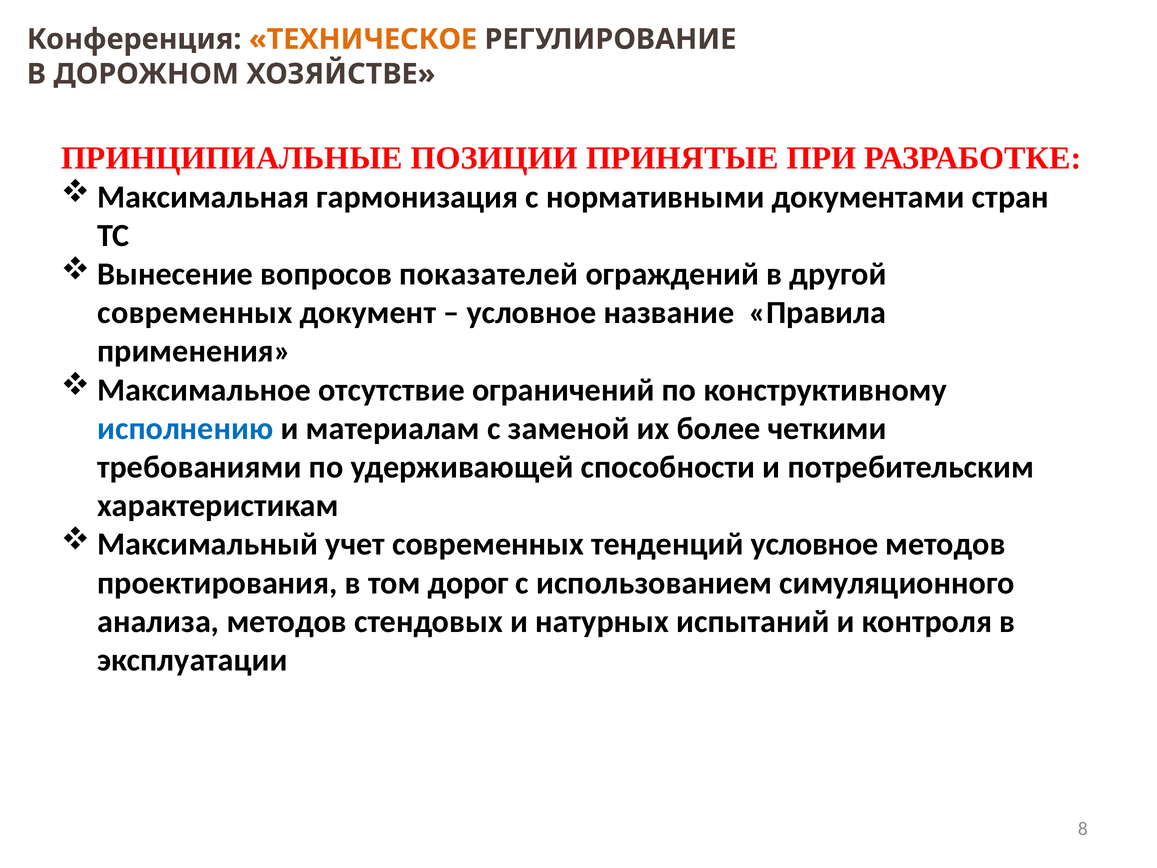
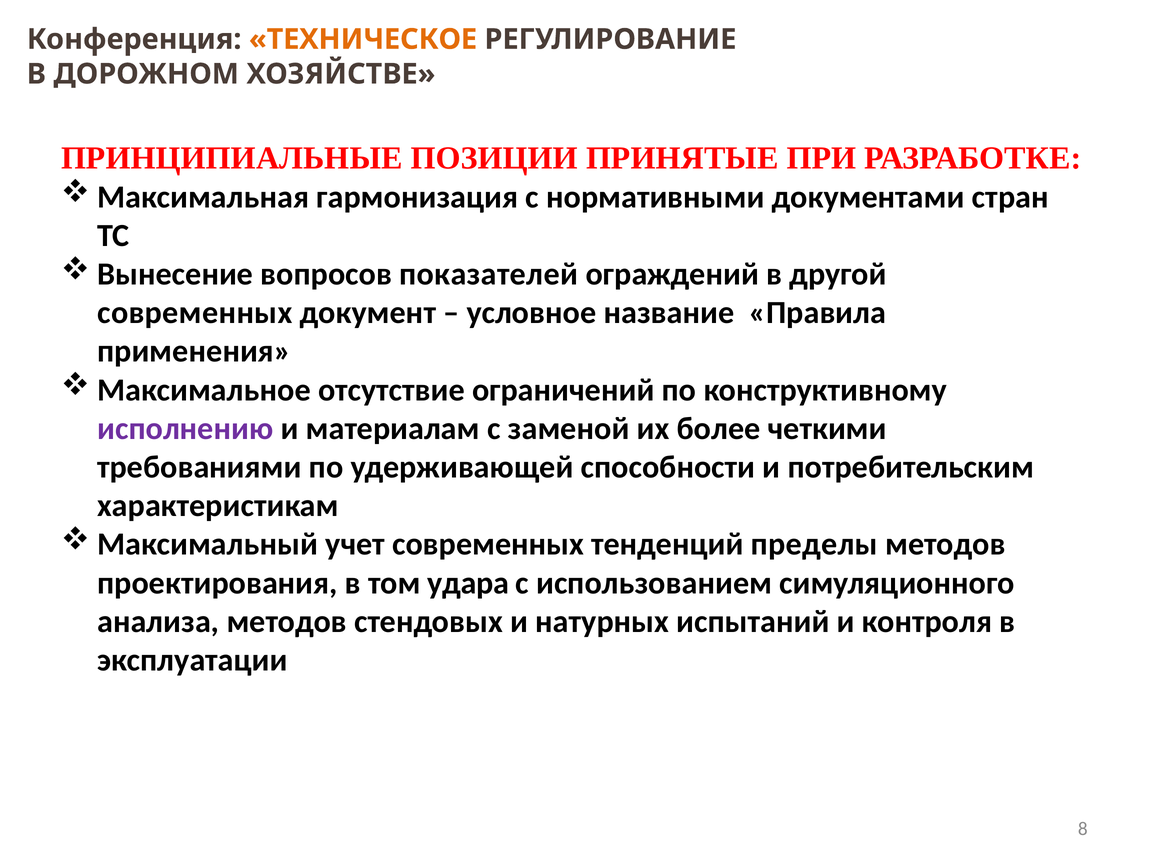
исполнению colour: blue -> purple
тенденций условное: условное -> пределы
дорог: дорог -> удара
